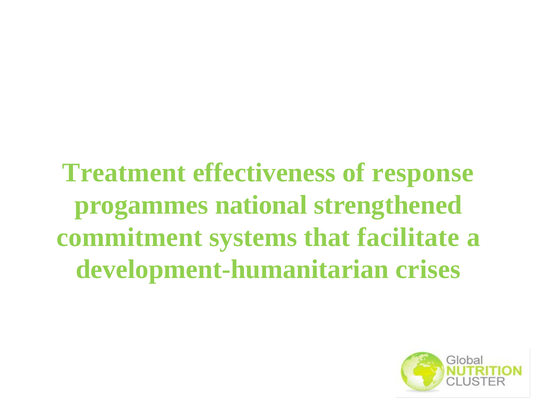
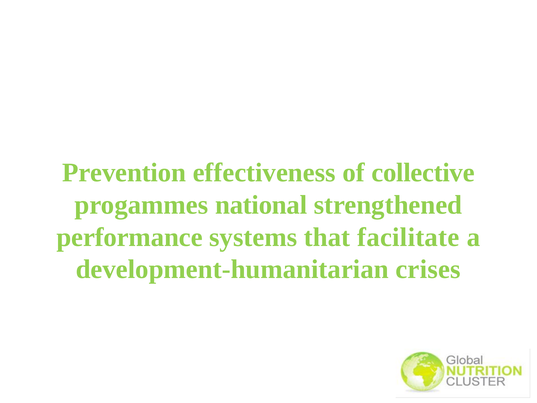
Treatment: Treatment -> Prevention
response: response -> collective
commitment: commitment -> performance
